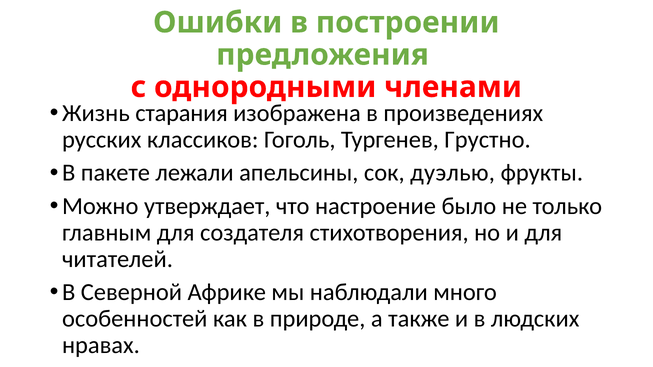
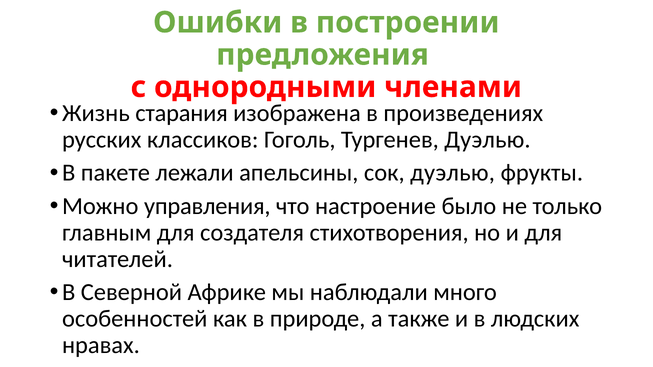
Тургенев Грустно: Грустно -> Дуэлью
утверждает: утверждает -> управления
